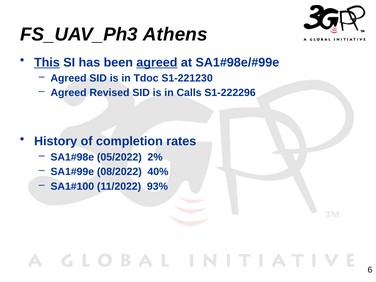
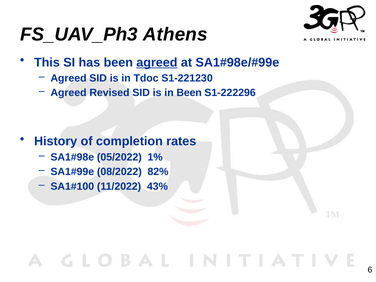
This underline: present -> none
in Calls: Calls -> Been
2%: 2% -> 1%
40%: 40% -> 82%
93%: 93% -> 43%
